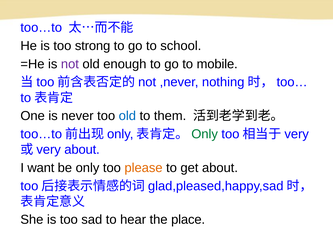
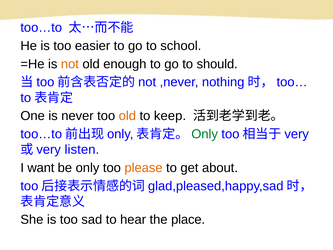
strong: strong -> easier
not at (70, 64) colour: purple -> orange
mobile: mobile -> should
old at (127, 116) colour: blue -> orange
them: them -> keep
about at (82, 150): about -> listen
